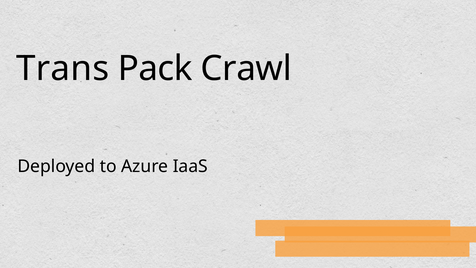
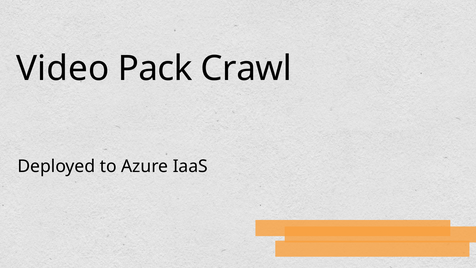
Trans: Trans -> Video
